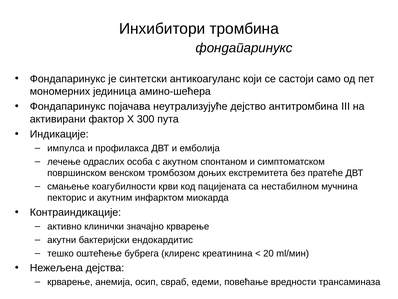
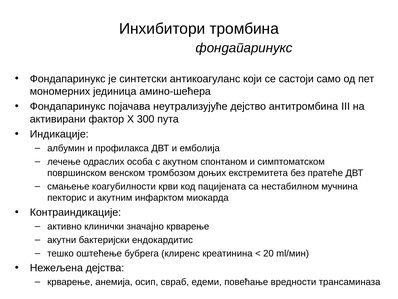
импулса: импулса -> албумин
